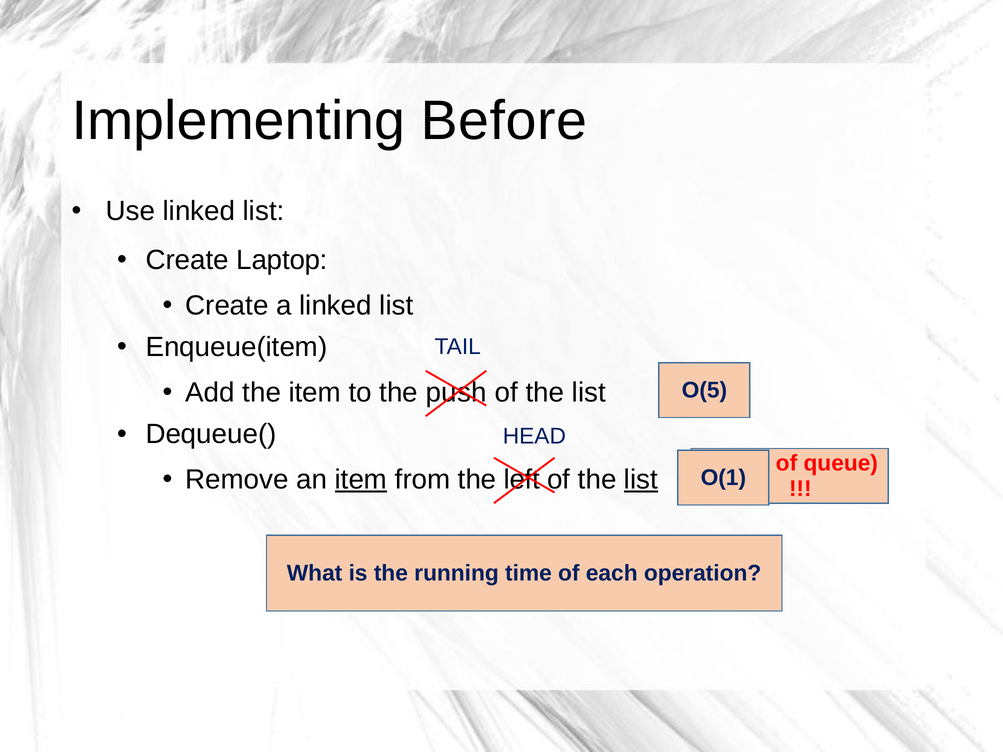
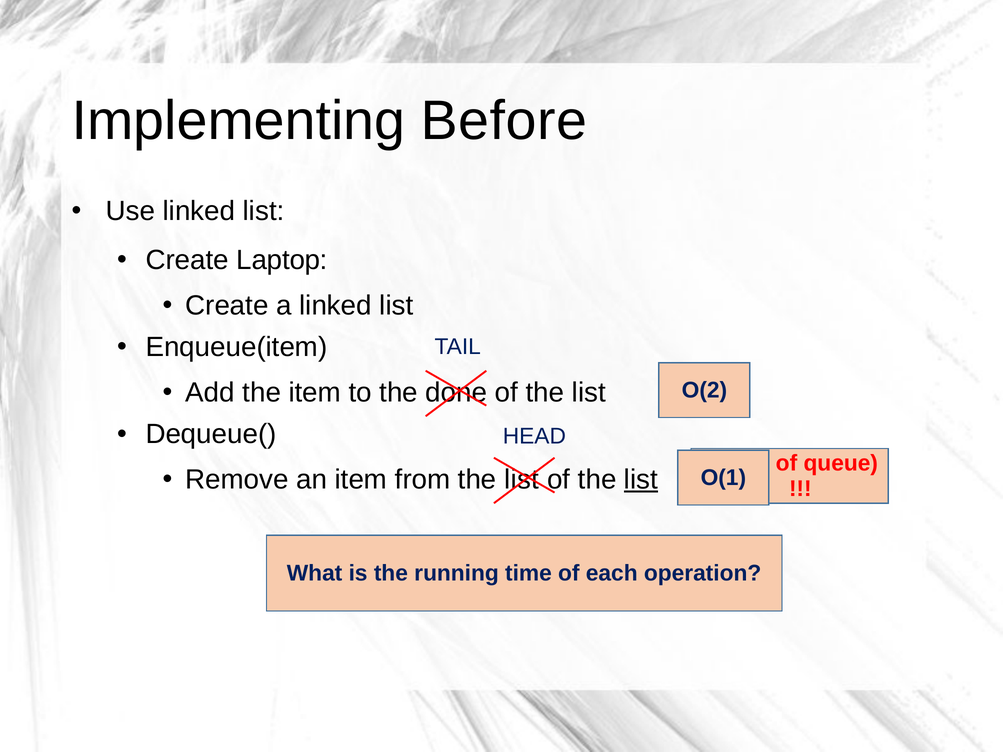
push: push -> done
O(5: O(5 -> O(2
item at (361, 480) underline: present -> none
from the left: left -> list
